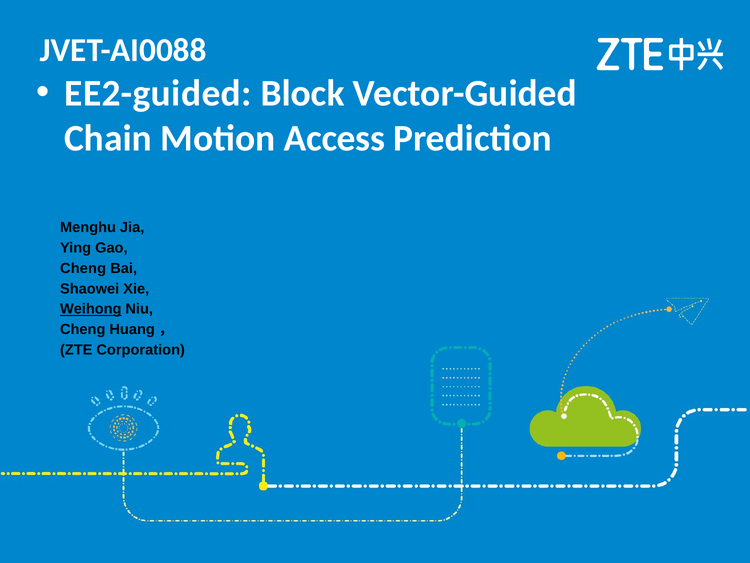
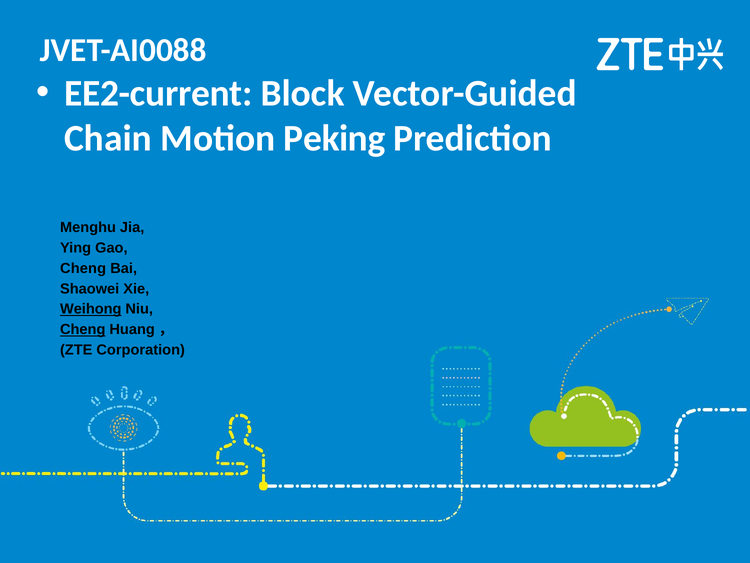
EE2-guided: EE2-guided -> EE2-current
Access: Access -> Peking
Cheng at (83, 329) underline: none -> present
